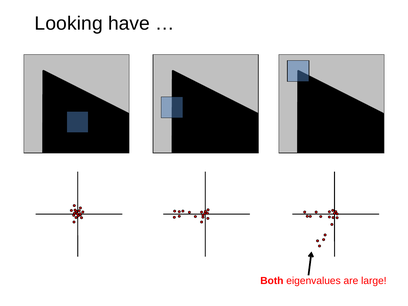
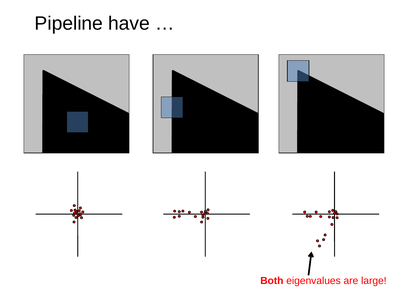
Looking: Looking -> Pipeline
